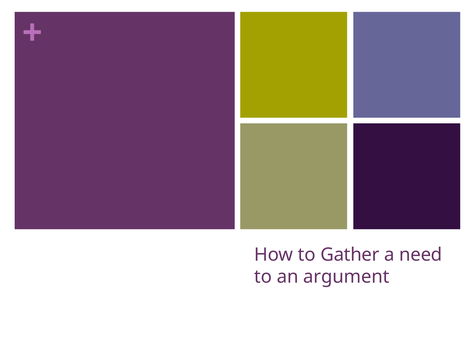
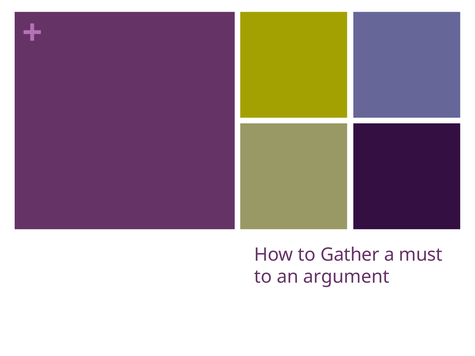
need: need -> must
